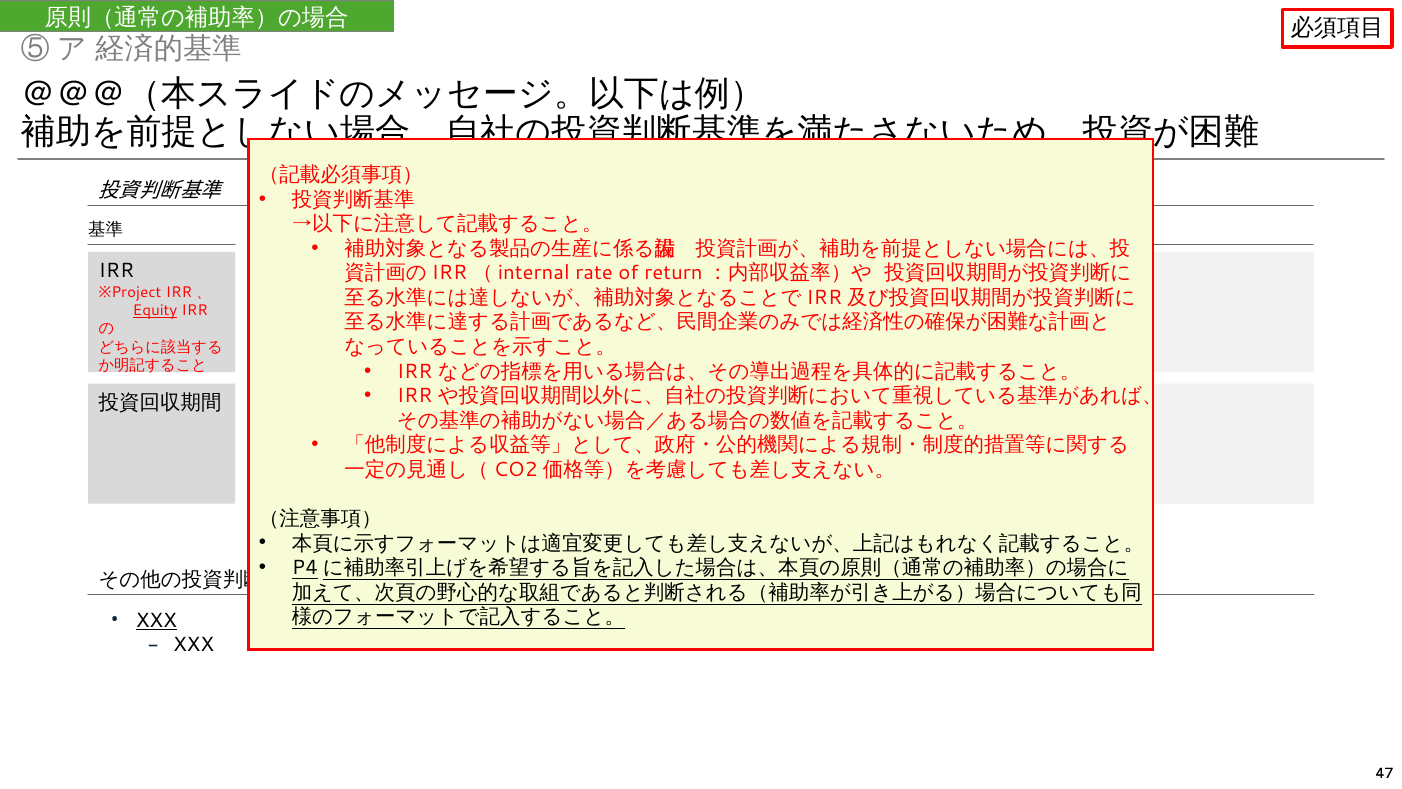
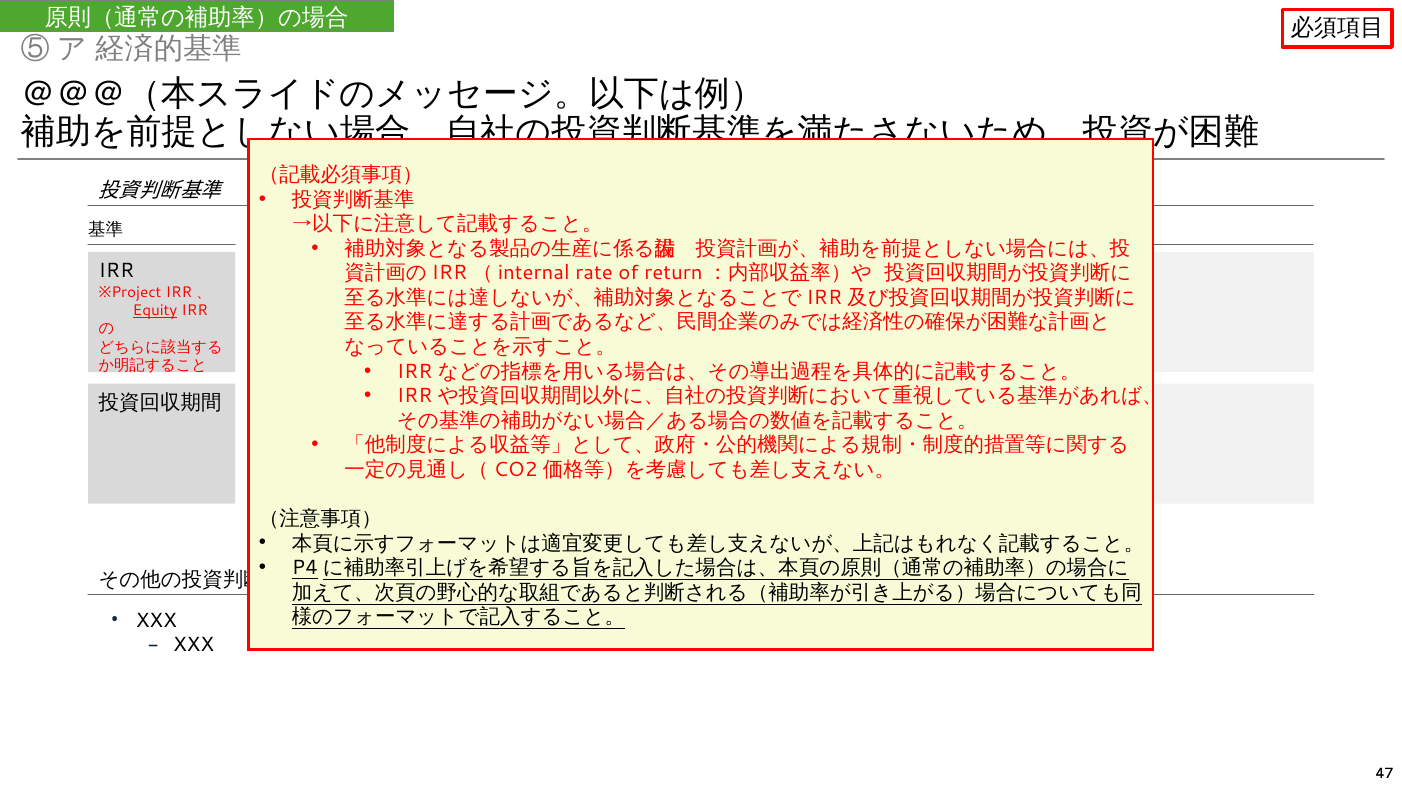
XXX at (156, 620) underline: present -> none
